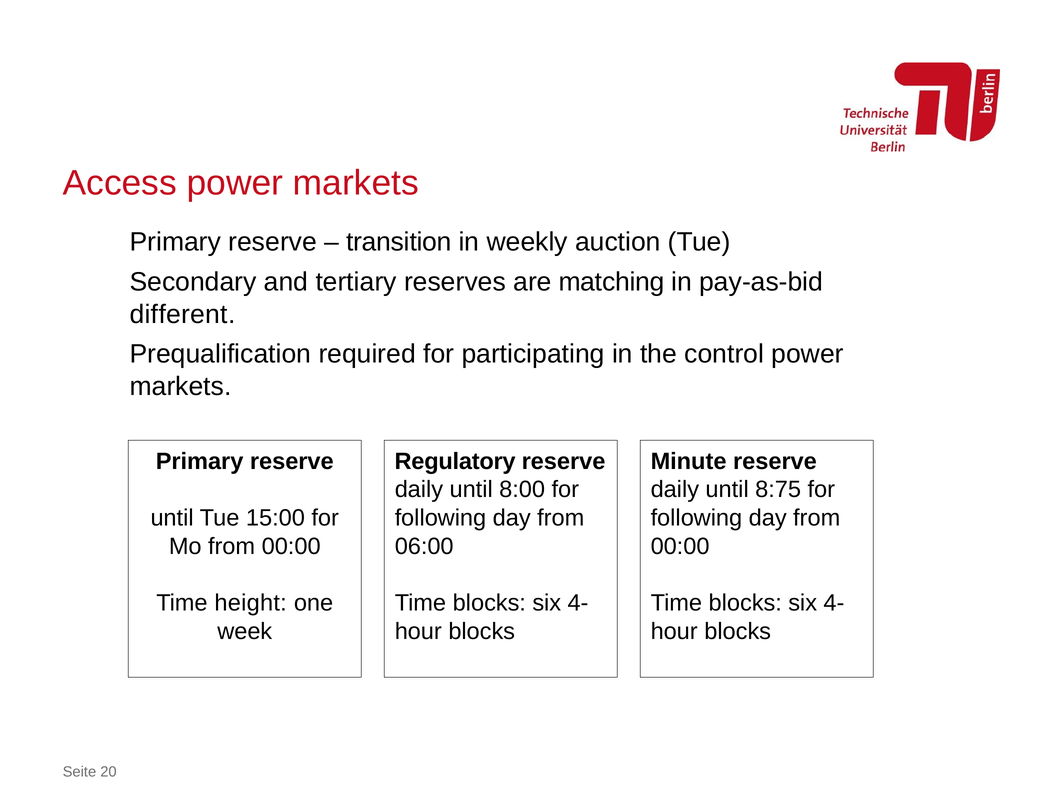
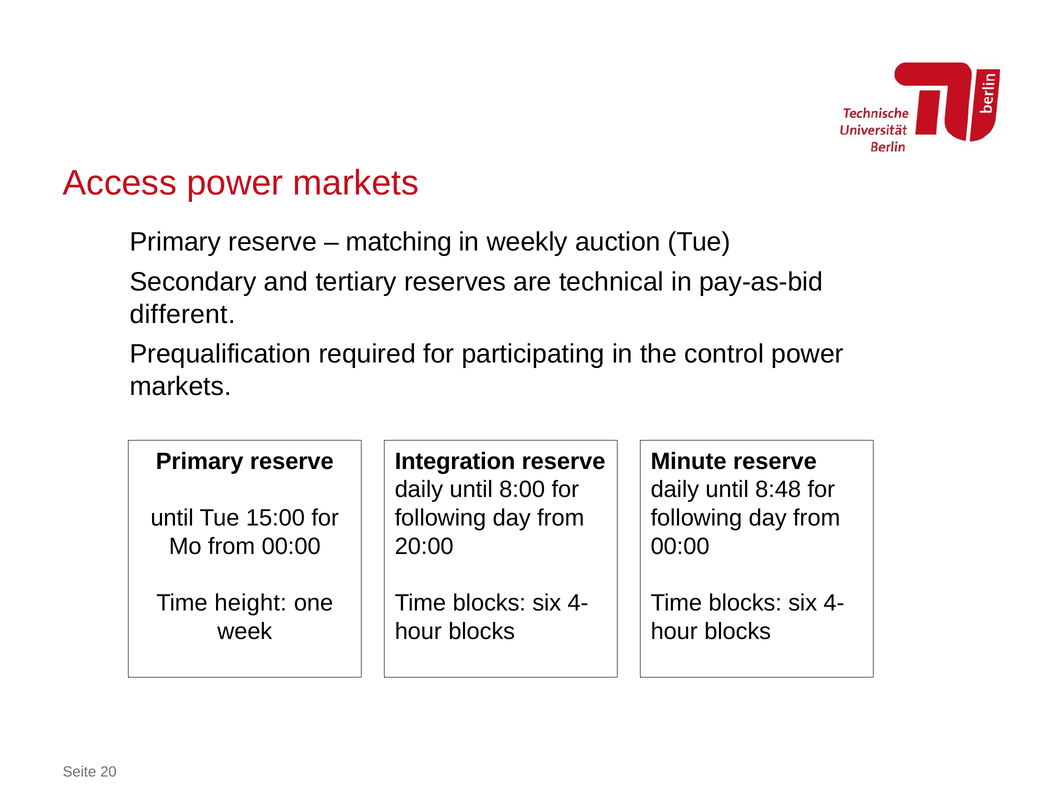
transition: transition -> matching
matching: matching -> technical
Regulatory: Regulatory -> Integration
8:75: 8:75 -> 8:48
06:00: 06:00 -> 20:00
